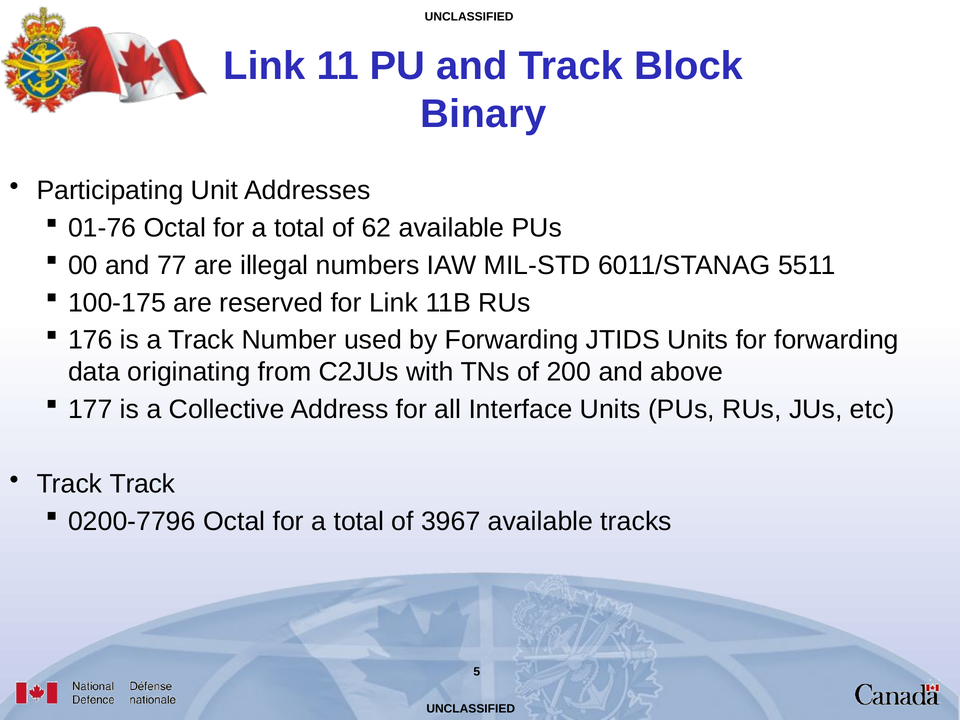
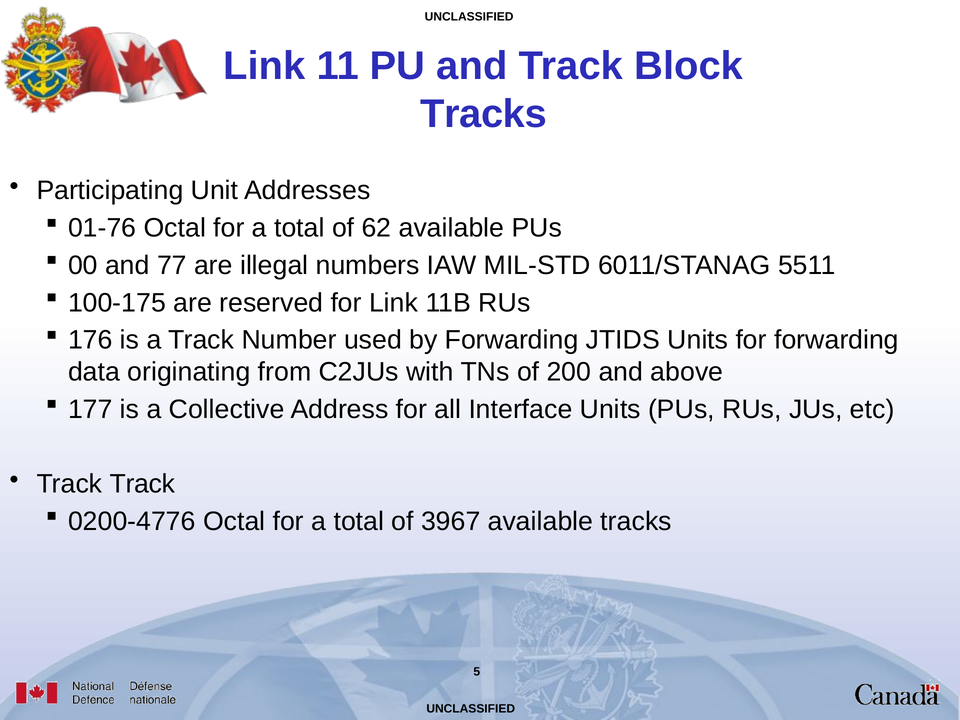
Binary at (483, 114): Binary -> Tracks
0200-7796: 0200-7796 -> 0200-4776
